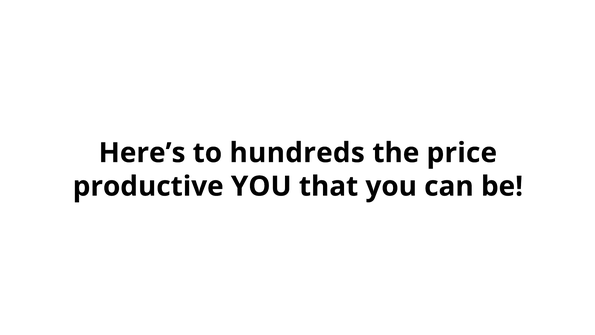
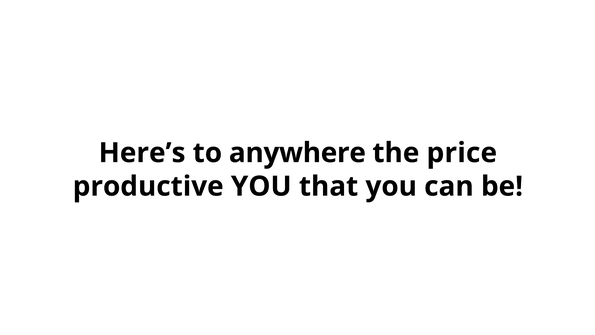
hundreds: hundreds -> anywhere
